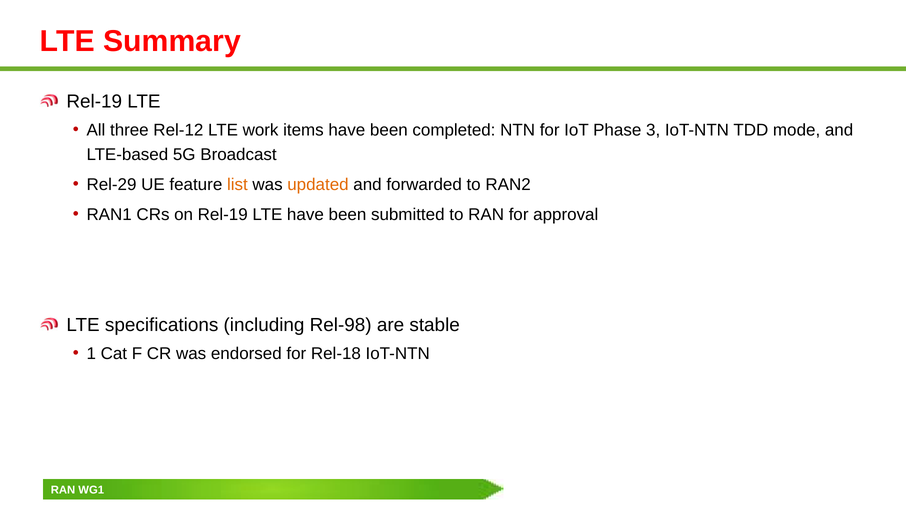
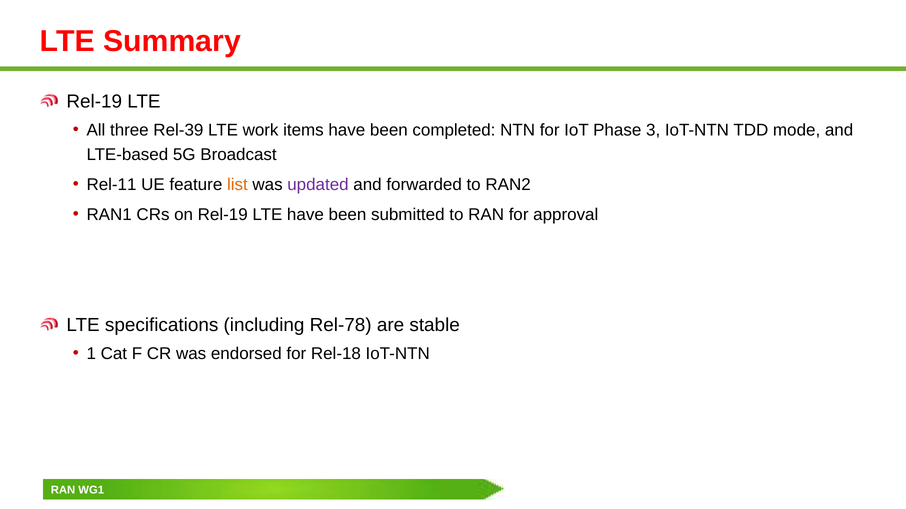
Rel-12: Rel-12 -> Rel-39
Rel-29: Rel-29 -> Rel-11
updated colour: orange -> purple
Rel-98: Rel-98 -> Rel-78
